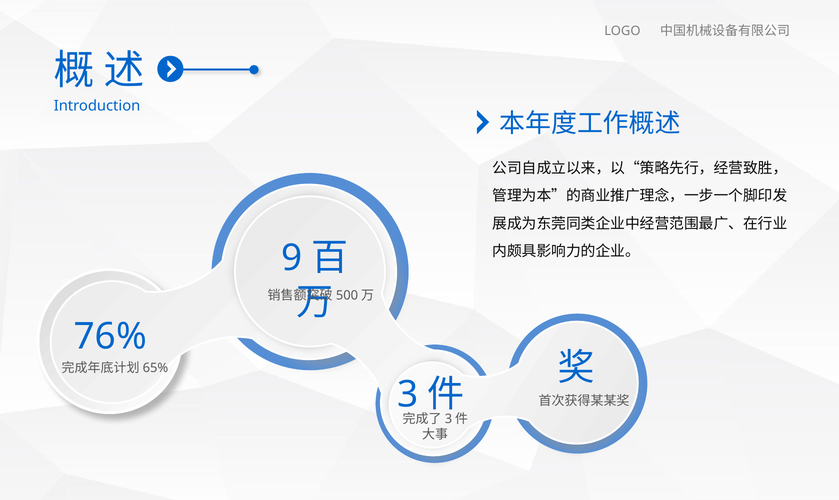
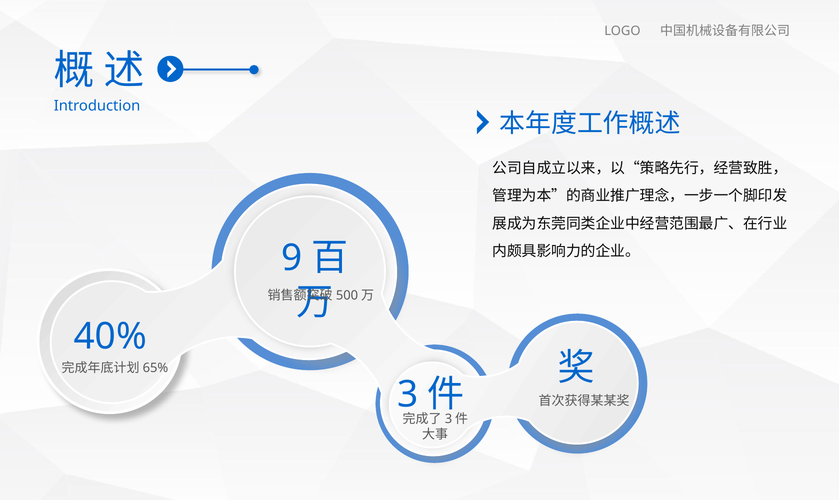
76%: 76% -> 40%
